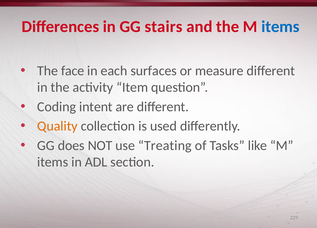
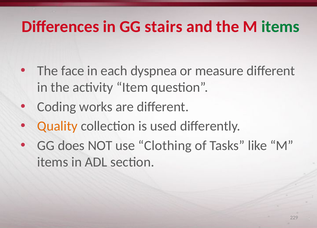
items at (280, 27) colour: blue -> green
surfaces: surfaces -> dyspnea
intent: intent -> works
Treating: Treating -> Clothing
